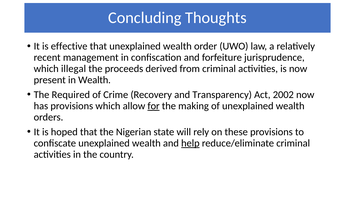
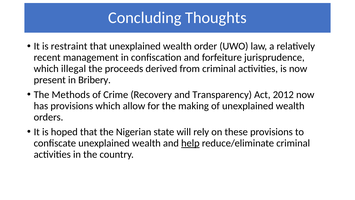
effective: effective -> restraint
in Wealth: Wealth -> Bribery
Required: Required -> Methods
2002: 2002 -> 2012
for underline: present -> none
